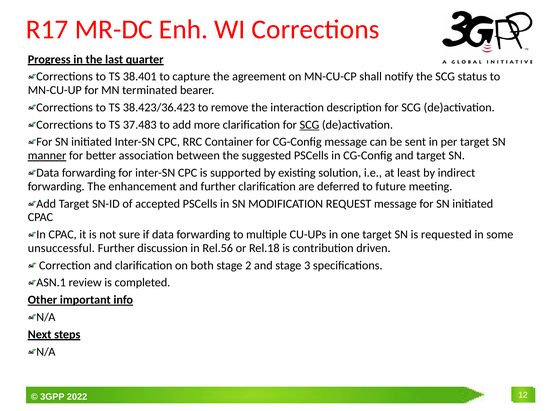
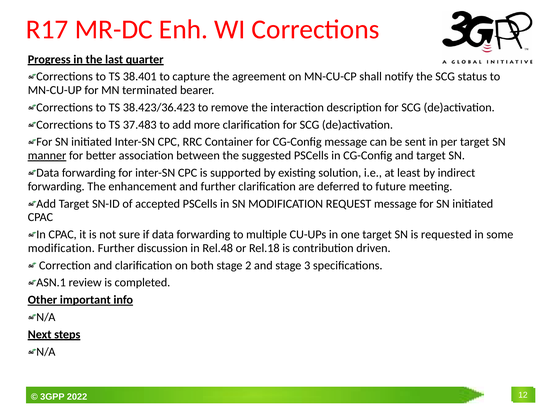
SCG at (309, 125) underline: present -> none
unsuccessful at (61, 248): unsuccessful -> modification
Rel.56: Rel.56 -> Rel.48
